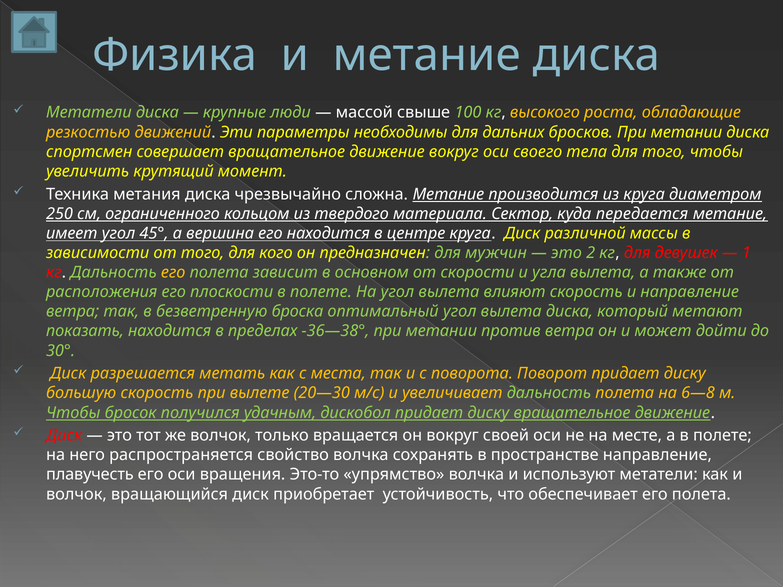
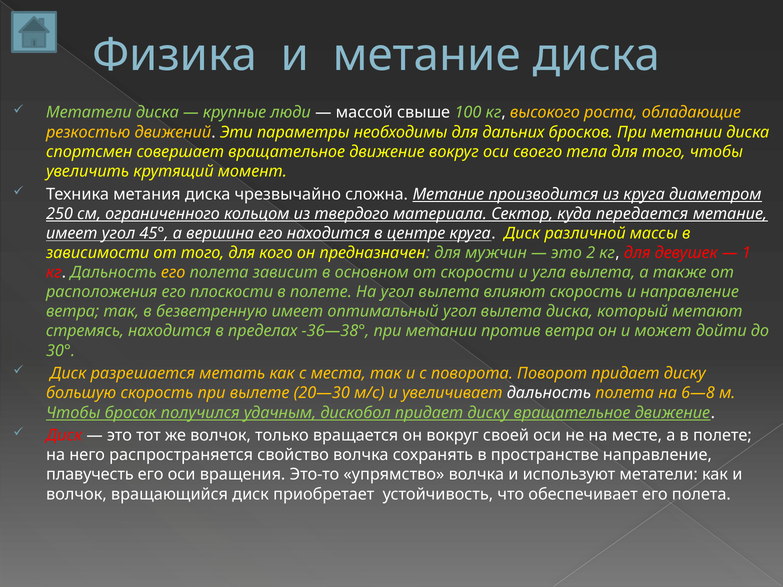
безветренную броска: броска -> имеет
показать: показать -> стремясь
дальность at (549, 393) colour: light green -> white
